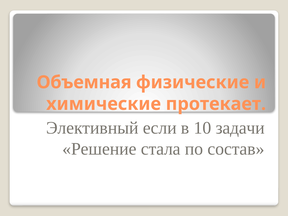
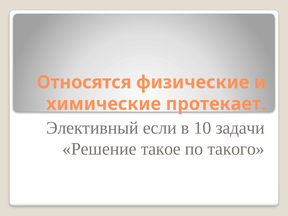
Объемная: Объемная -> Относятся
стала: стала -> такое
состав: состав -> такого
